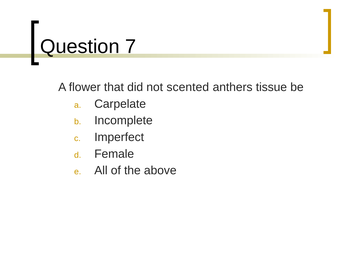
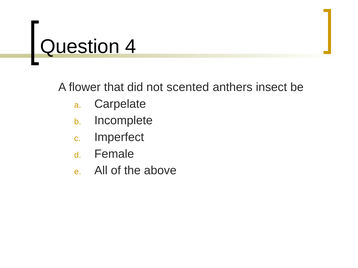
7: 7 -> 4
tissue: tissue -> insect
